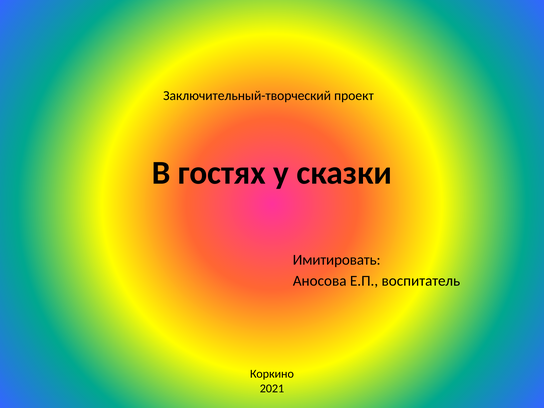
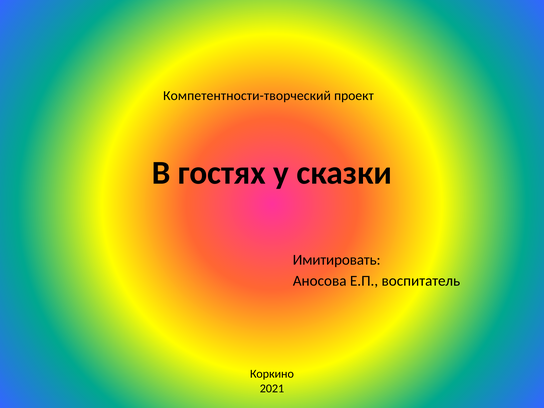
Заключительный-творческий: Заключительный-творческий -> Компетентности-творческий
